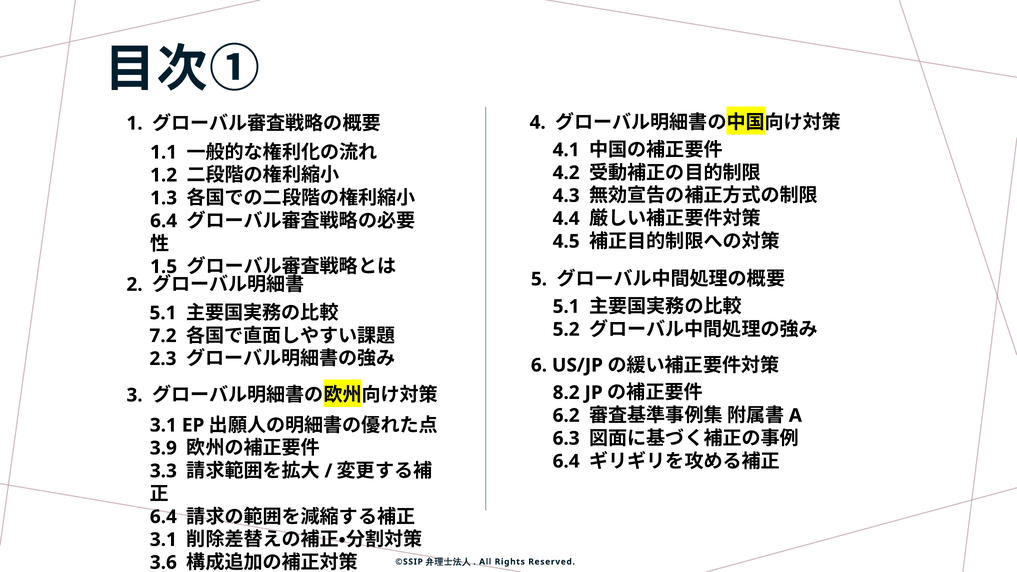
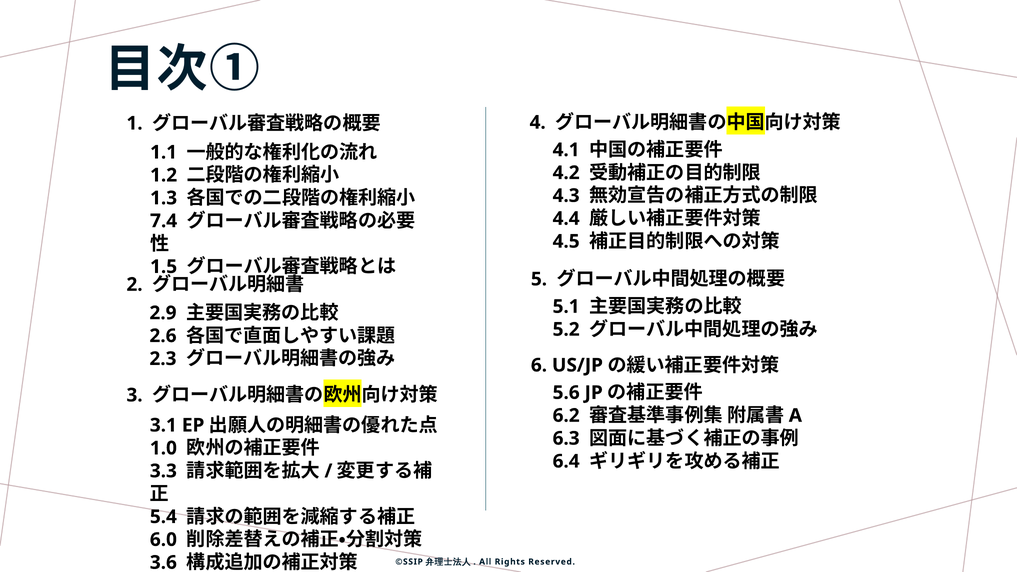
6.4 at (164, 221): 6.4 -> 7.4
5.1 at (163, 313): 5.1 -> 2.9
7.2: 7.2 -> 2.6
8.2: 8.2 -> 5.6
3.9: 3.9 -> 1.0
6.4 at (163, 517): 6.4 -> 5.4
3.1 at (163, 540): 3.1 -> 6.0
